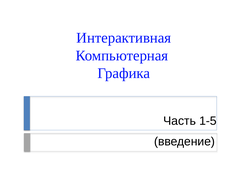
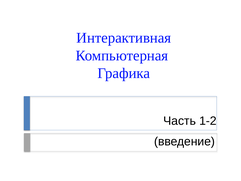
1-5: 1-5 -> 1-2
